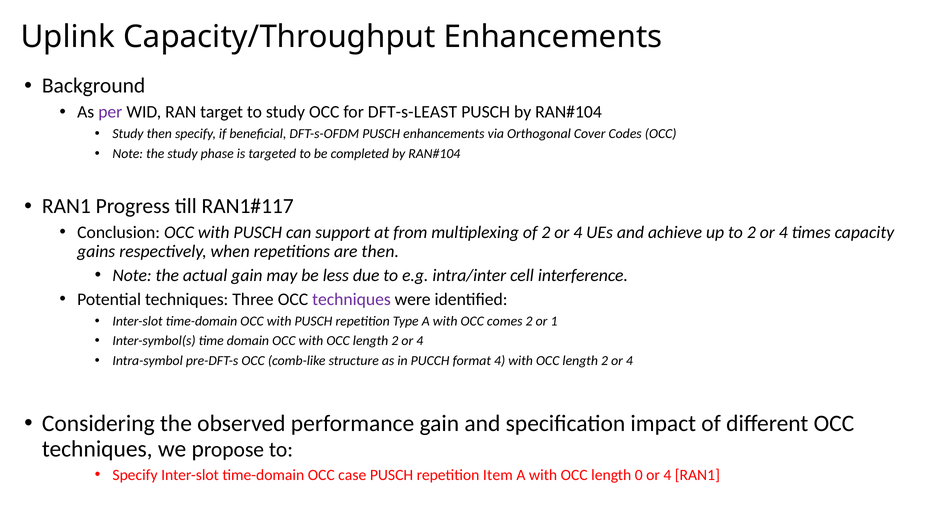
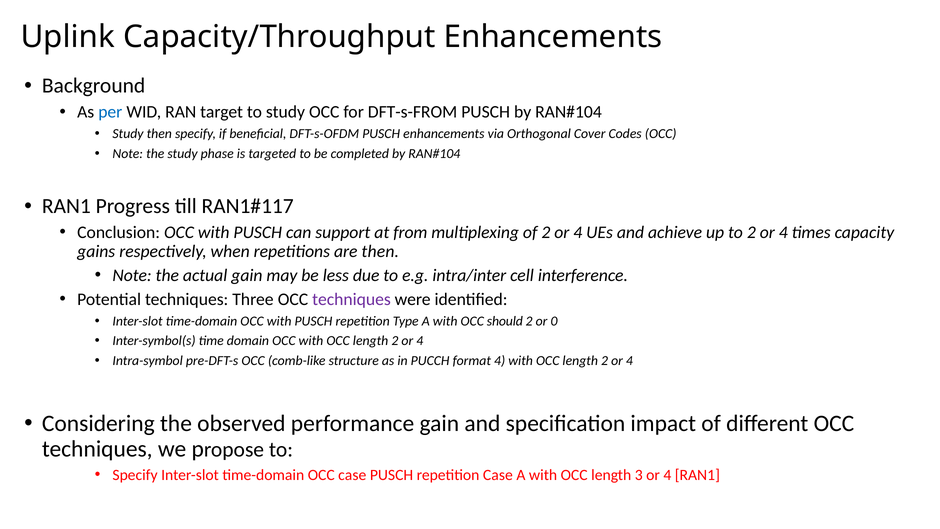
per colour: purple -> blue
DFT-s-LEAST: DFT-s-LEAST -> DFT-s-FROM
comes: comes -> should
1: 1 -> 0
repetition Item: Item -> Case
0: 0 -> 3
